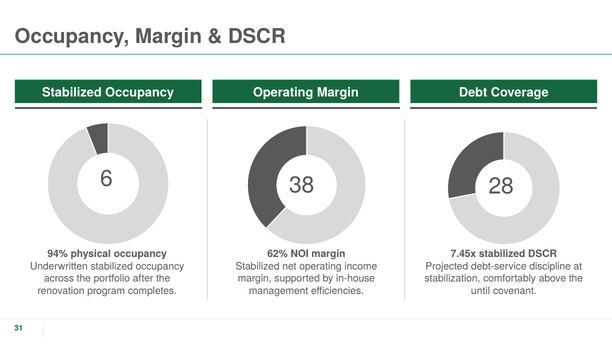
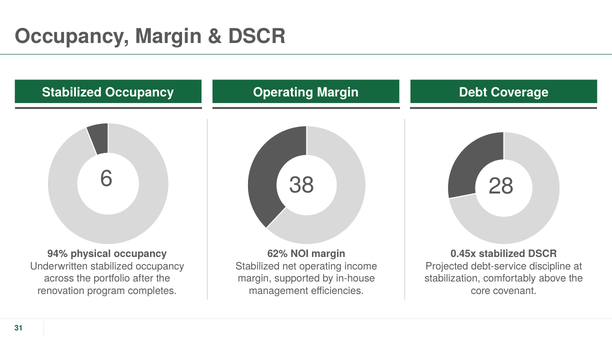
7.45x: 7.45x -> 0.45x
until: until -> core
